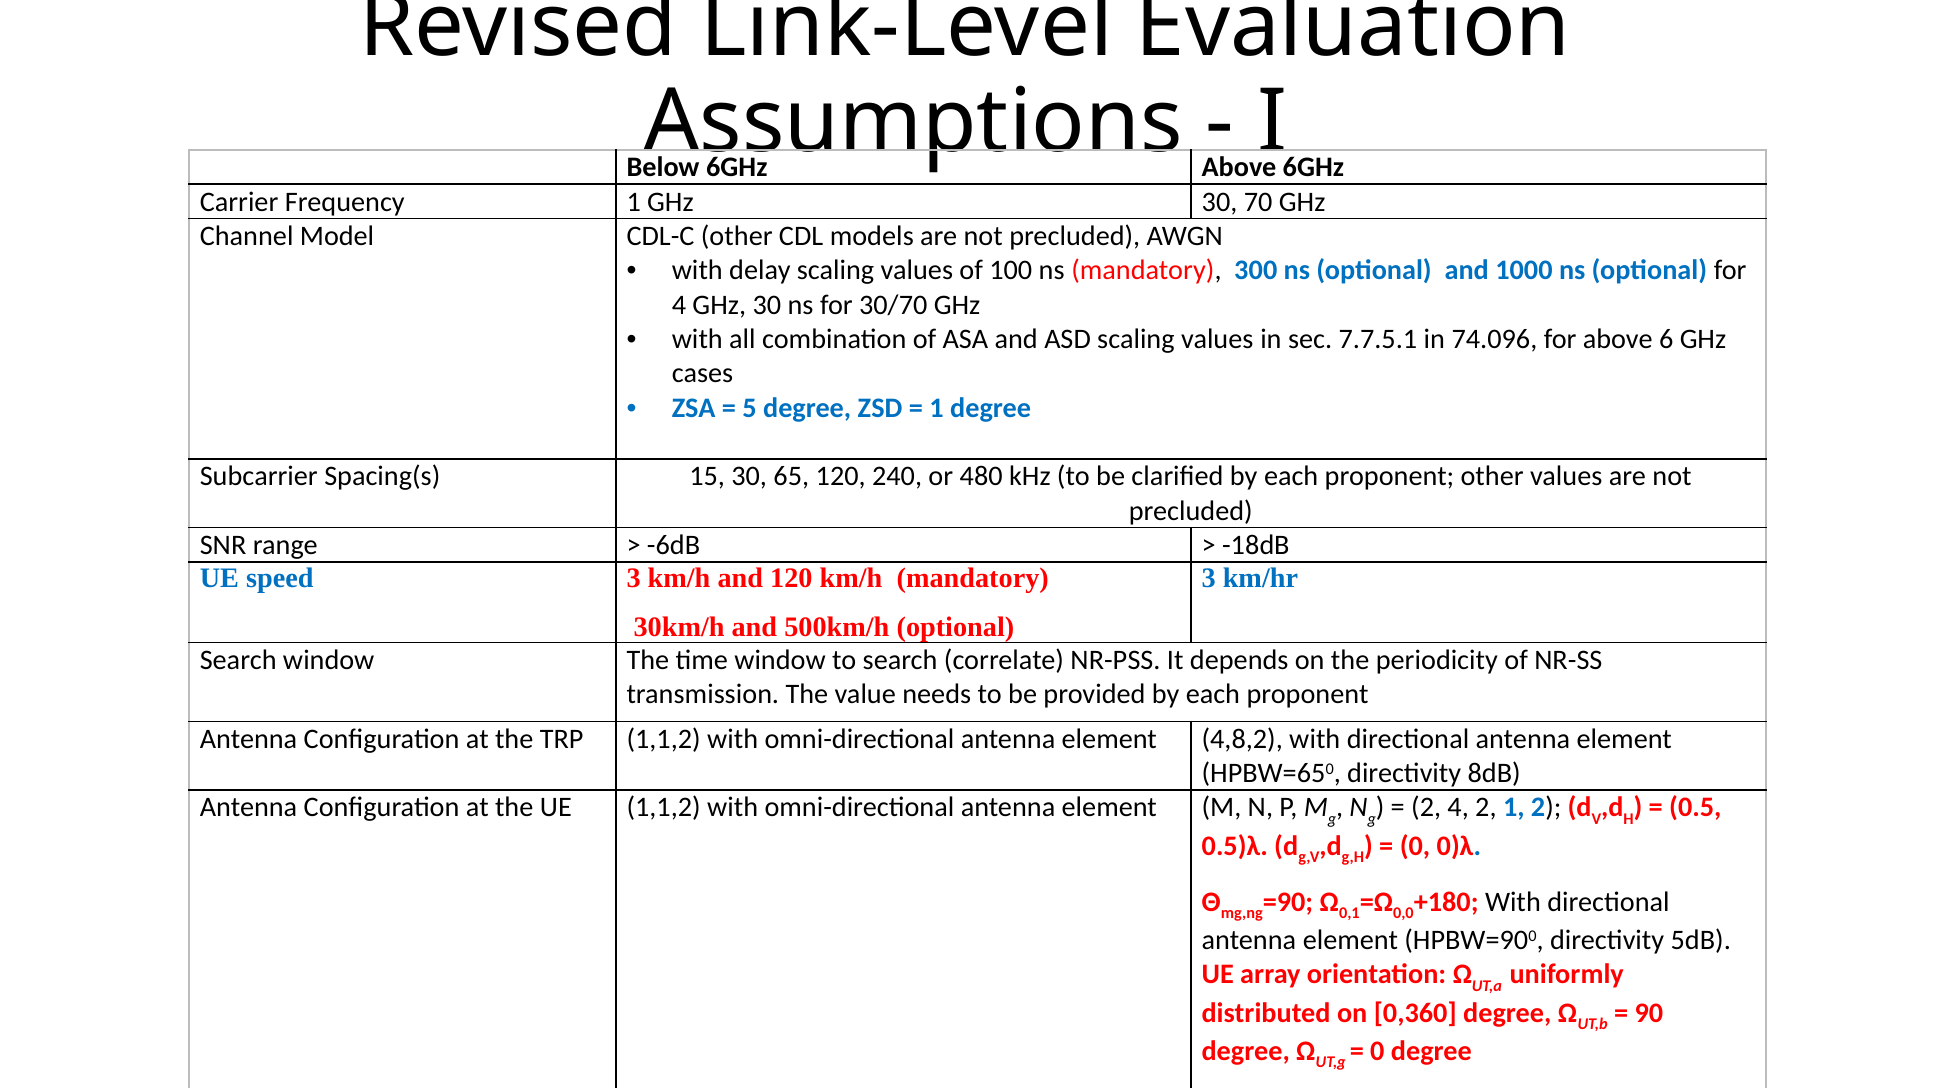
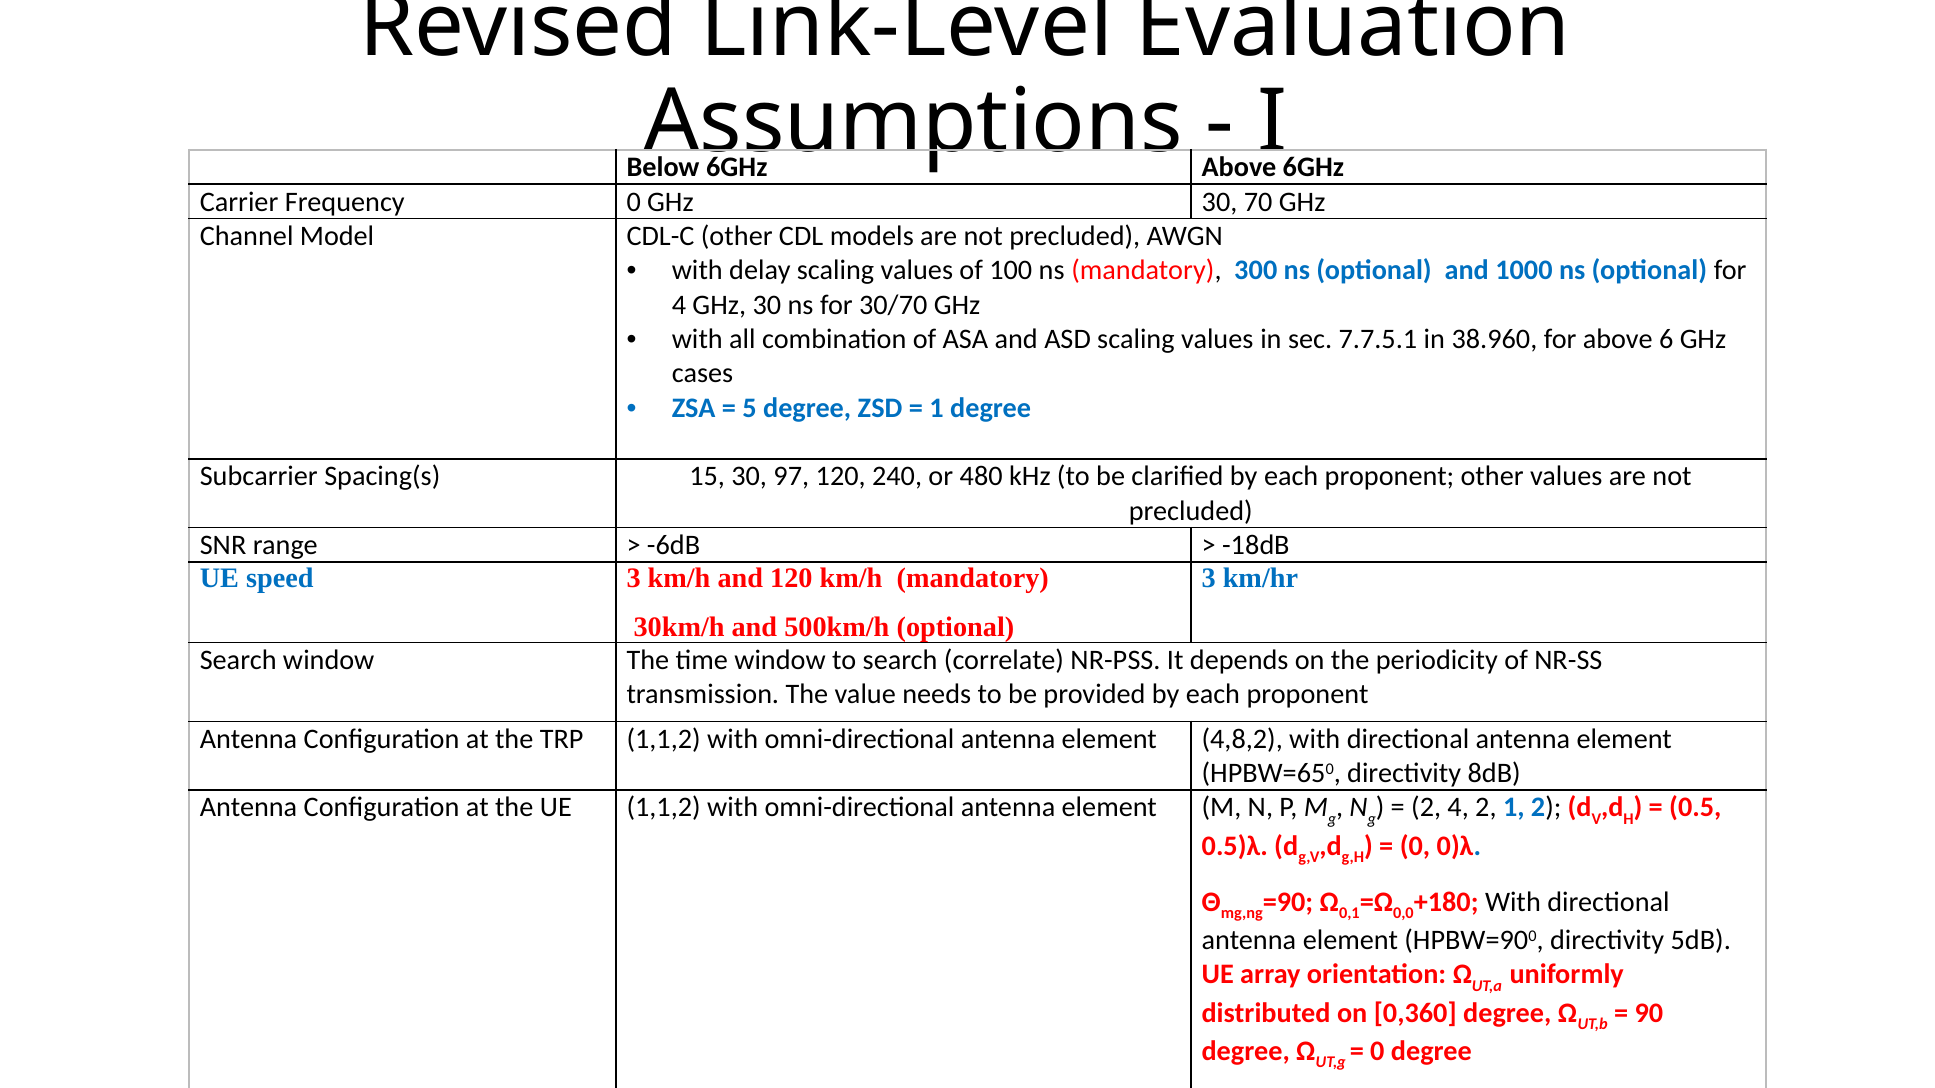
Frequency 1: 1 -> 0
74.096: 74.096 -> 38.960
65: 65 -> 97
